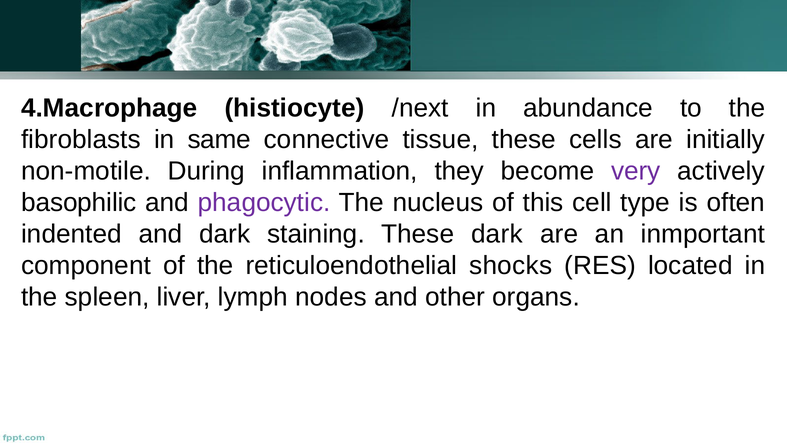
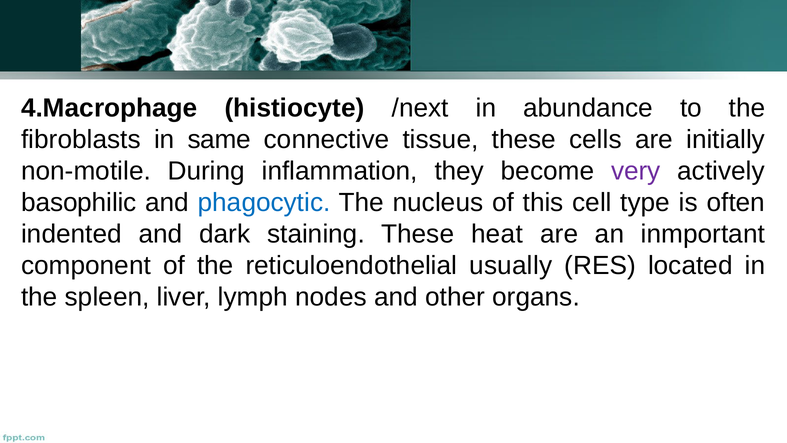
phagocytic colour: purple -> blue
These dark: dark -> heat
shocks: shocks -> usually
